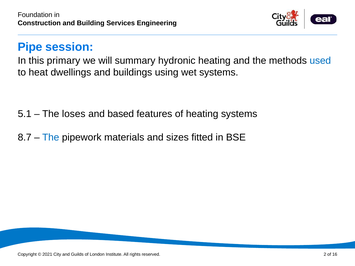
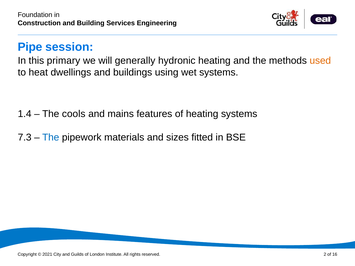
summary: summary -> generally
used colour: blue -> orange
5.1: 5.1 -> 1.4
loses: loses -> cools
based: based -> mains
8.7: 8.7 -> 7.3
